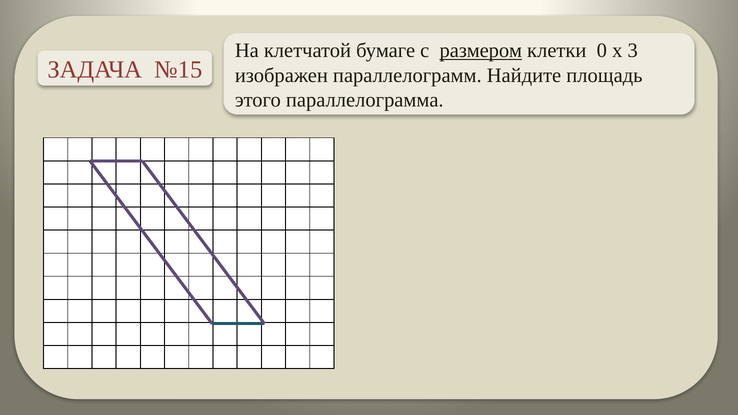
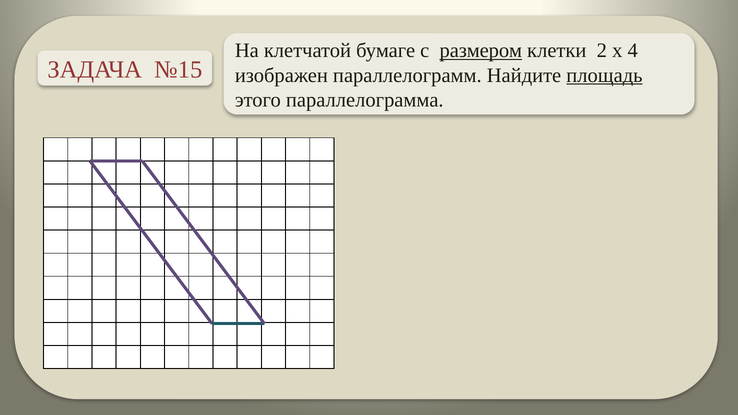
0: 0 -> 2
3: 3 -> 4
площадь underline: none -> present
